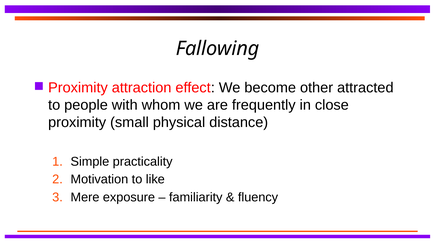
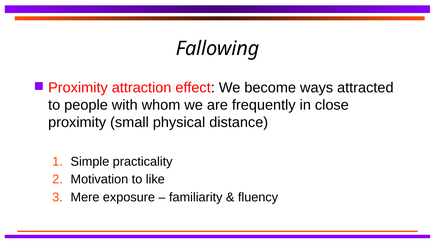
other: other -> ways
